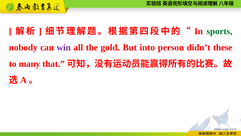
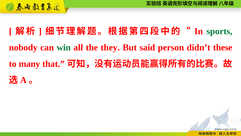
win colour: purple -> green
gold: gold -> they
into: into -> said
